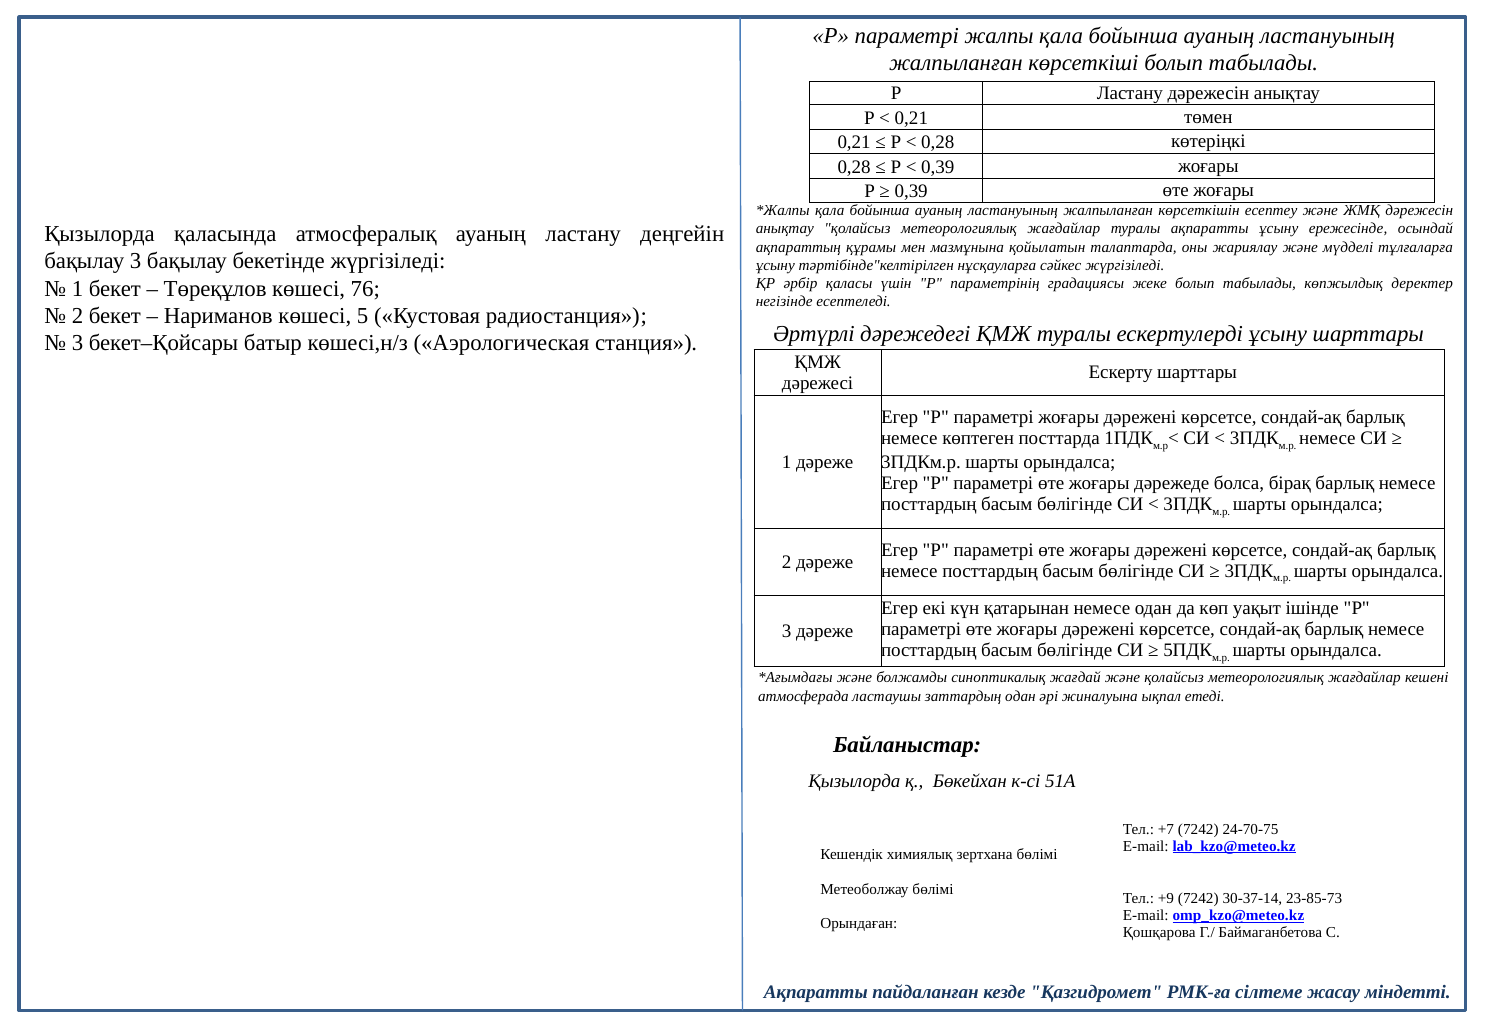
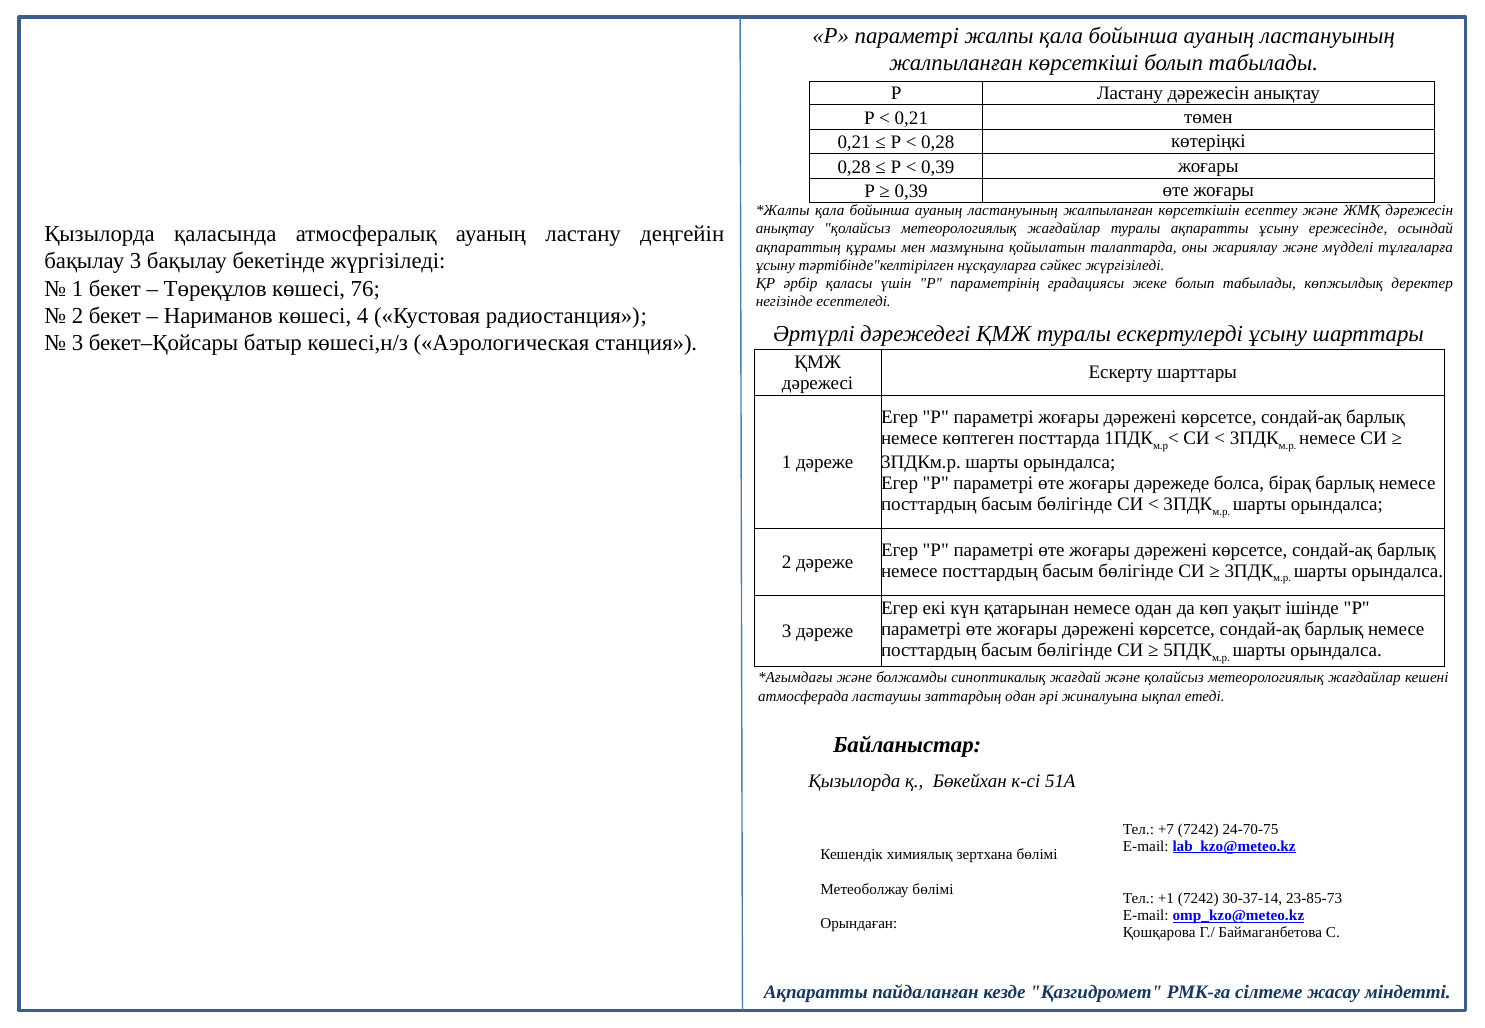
5: 5 -> 4
+9: +9 -> +1
